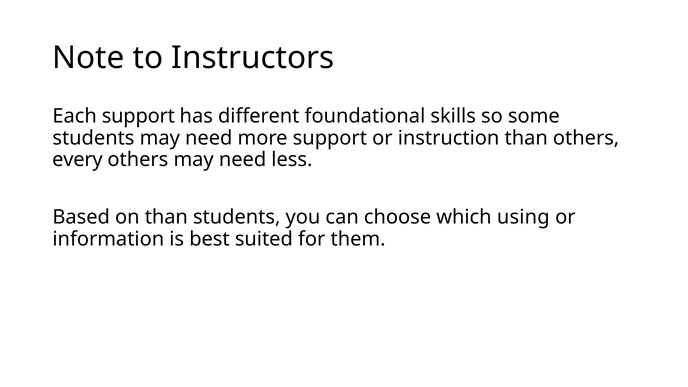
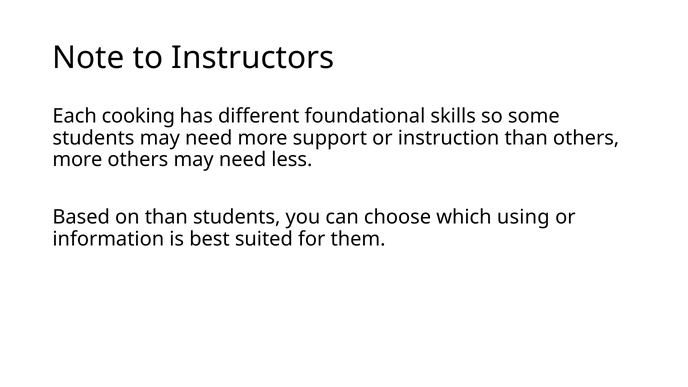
Each support: support -> cooking
every at (77, 160): every -> more
